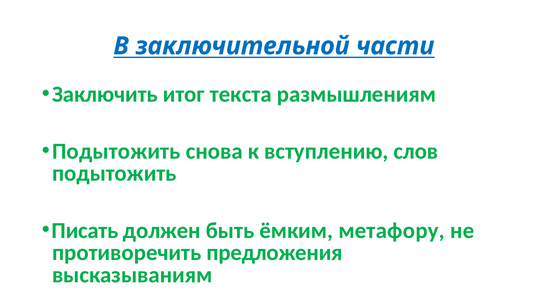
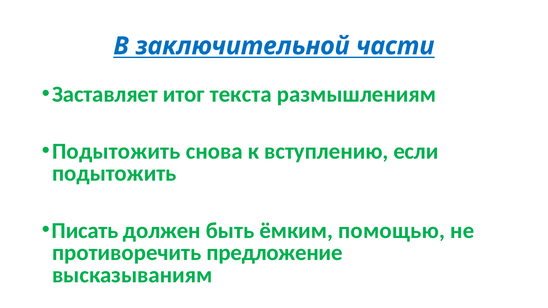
Заключить: Заключить -> Заставляет
слов: слов -> если
метафору: метафору -> помощью
предложения: предложения -> предложение
